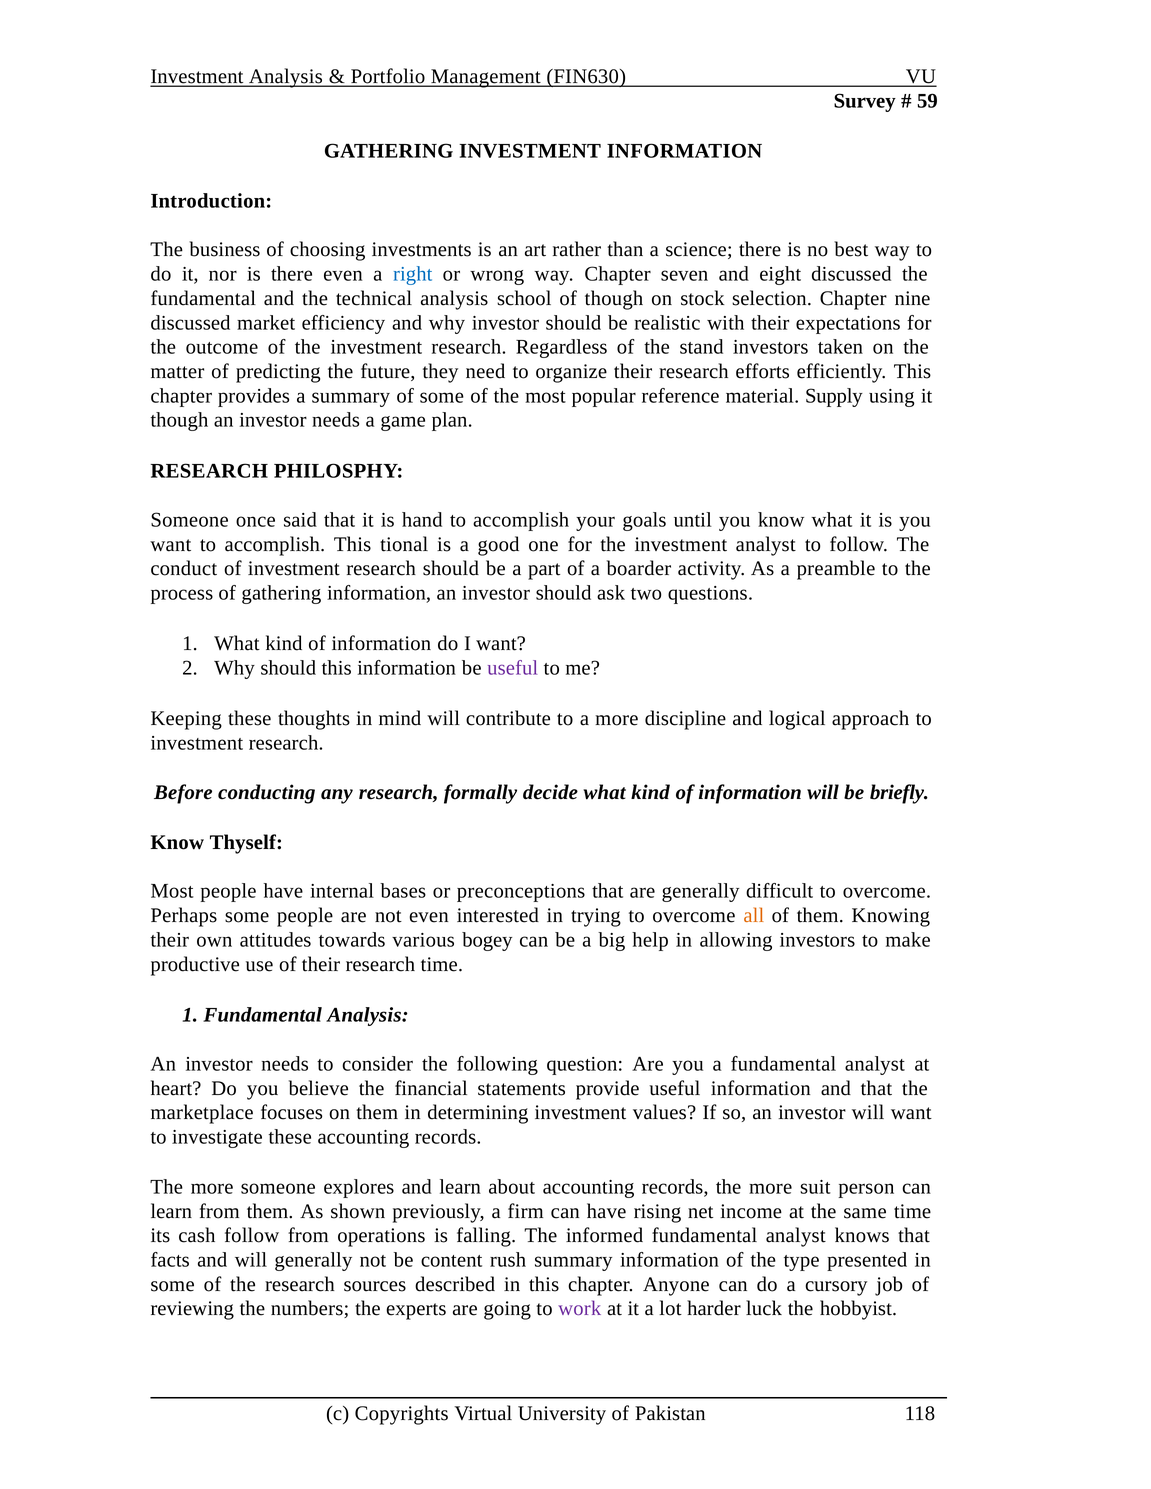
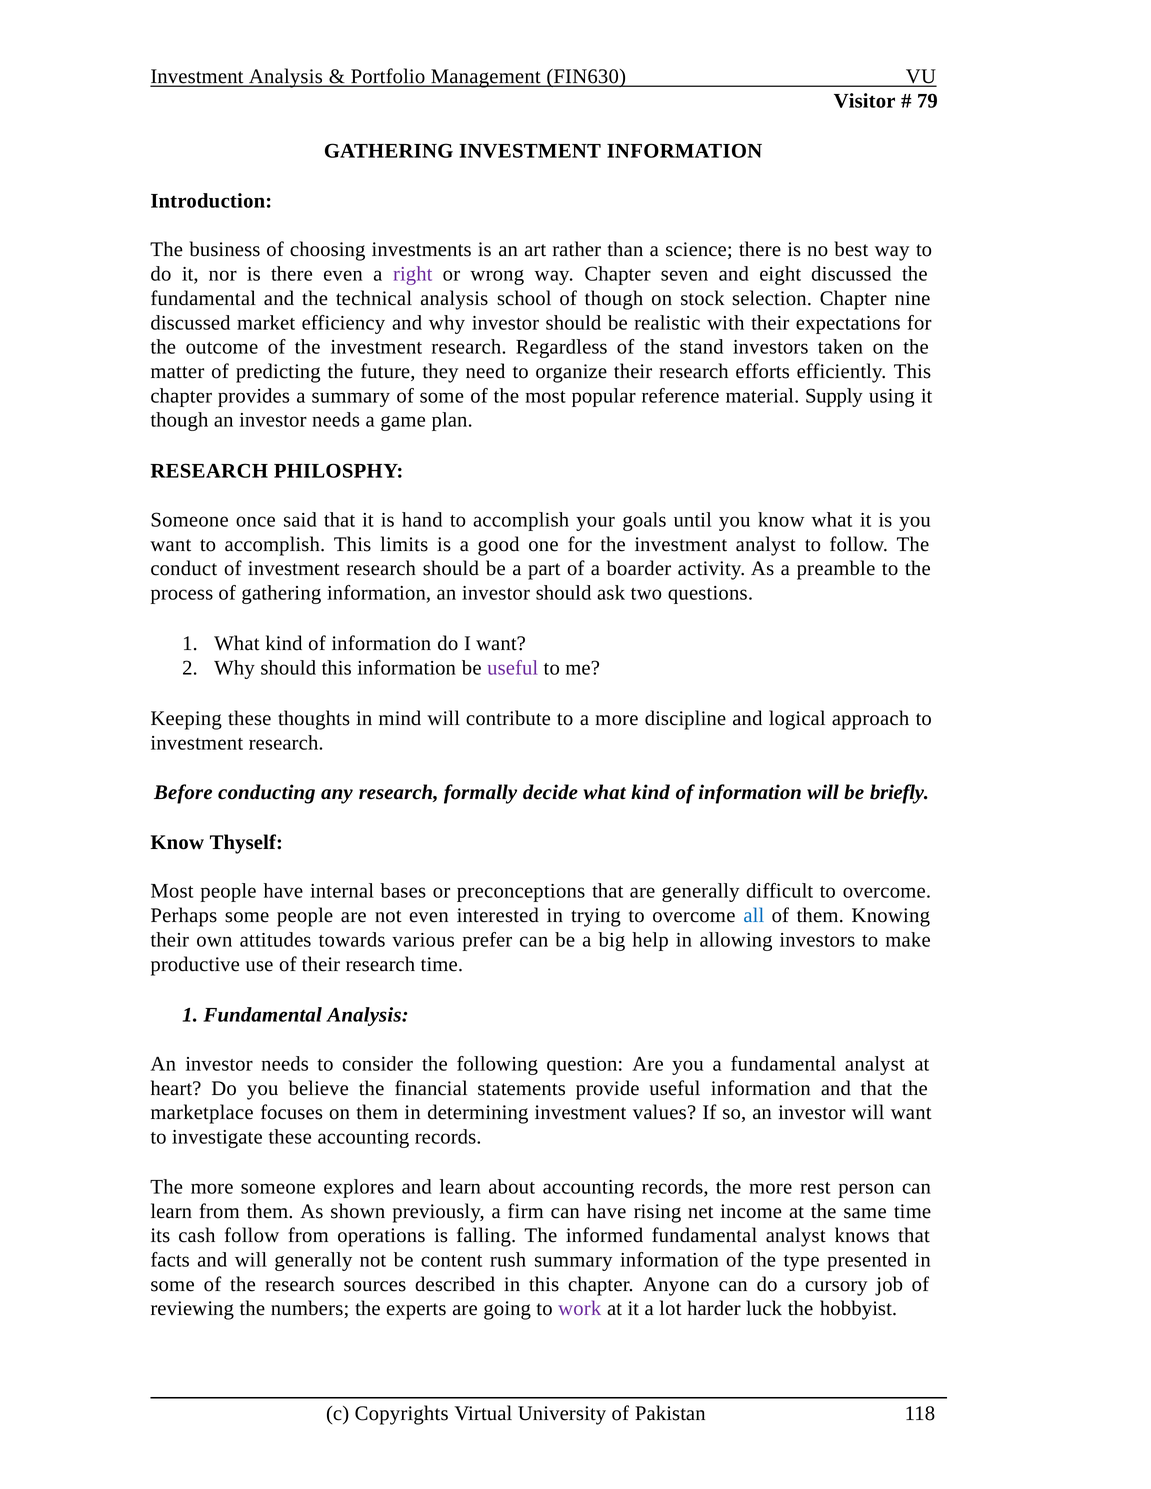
Survey: Survey -> Visitor
59: 59 -> 79
right colour: blue -> purple
tional: tional -> limits
all colour: orange -> blue
bogey: bogey -> prefer
suit: suit -> rest
